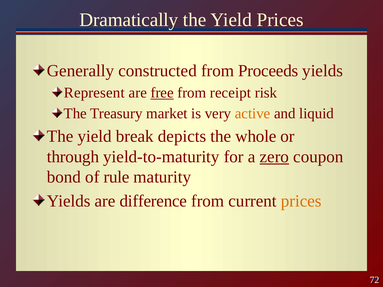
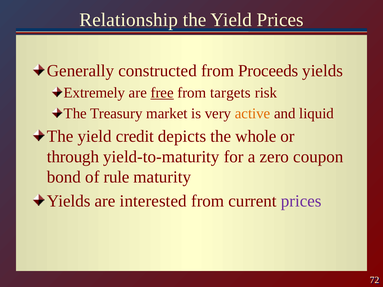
Dramatically: Dramatically -> Relationship
Represent: Represent -> Extremely
receipt: receipt -> targets
break: break -> credit
zero underline: present -> none
difference: difference -> interested
prices at (301, 201) colour: orange -> purple
